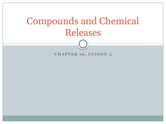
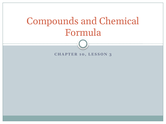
Releases: Releases -> Formula
